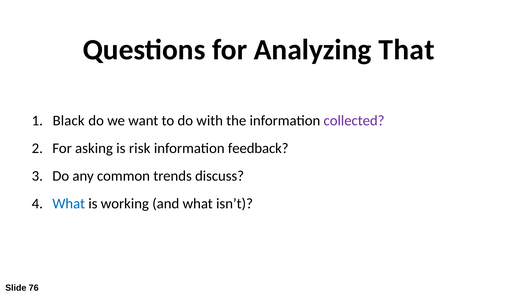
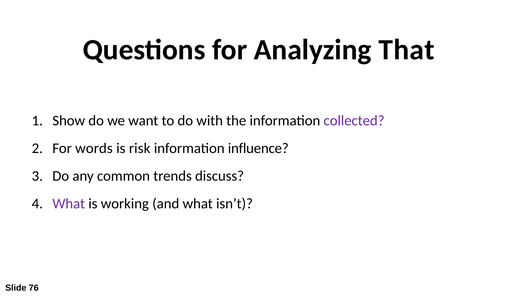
Black: Black -> Show
asking: asking -> words
feedback: feedback -> influence
What at (69, 204) colour: blue -> purple
